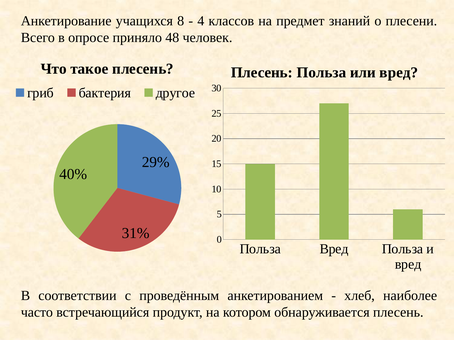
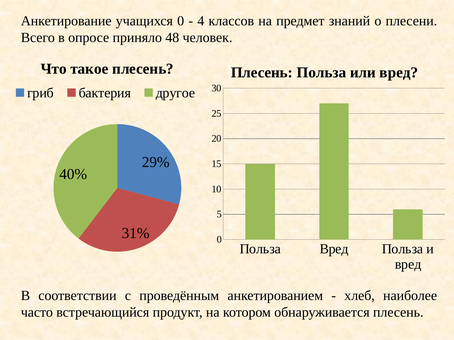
учащихся 8: 8 -> 0
